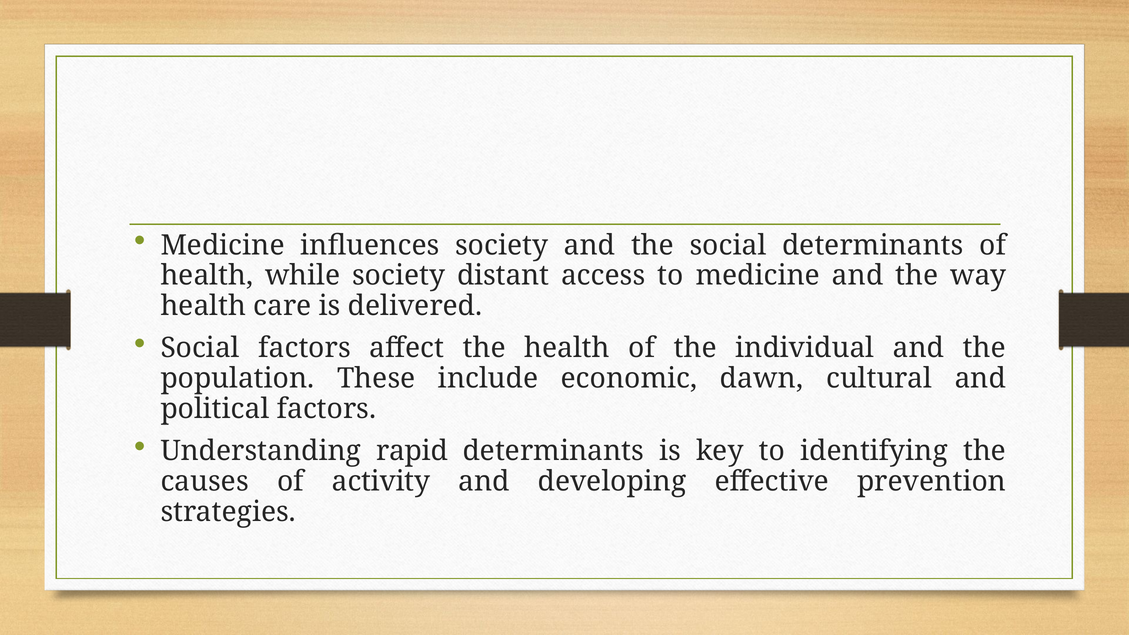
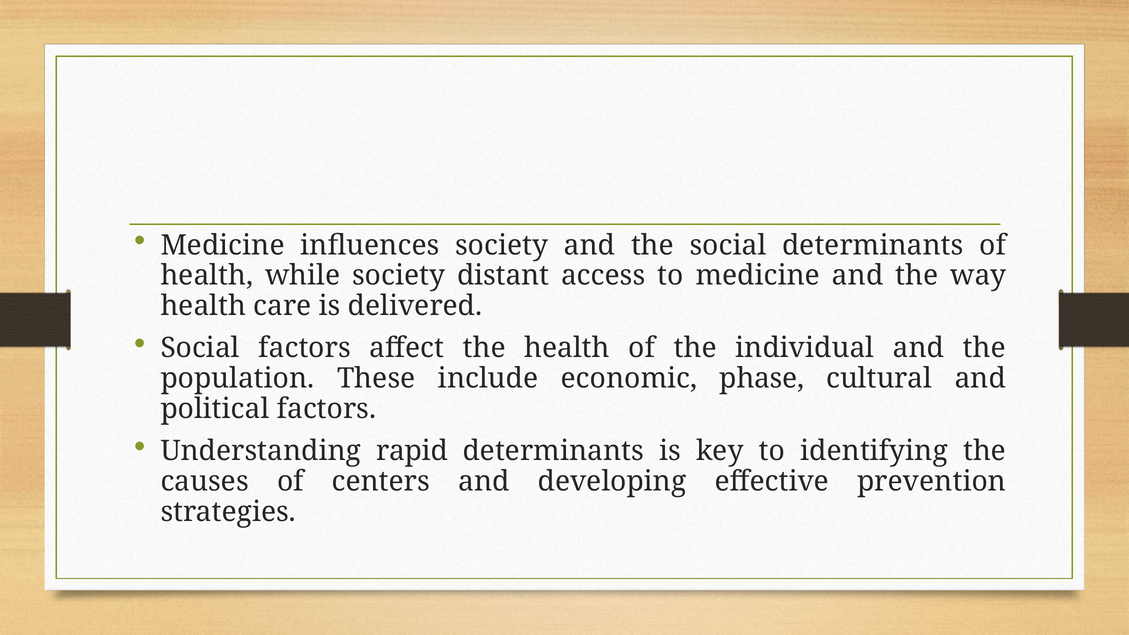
dawn: dawn -> phase
activity: activity -> centers
